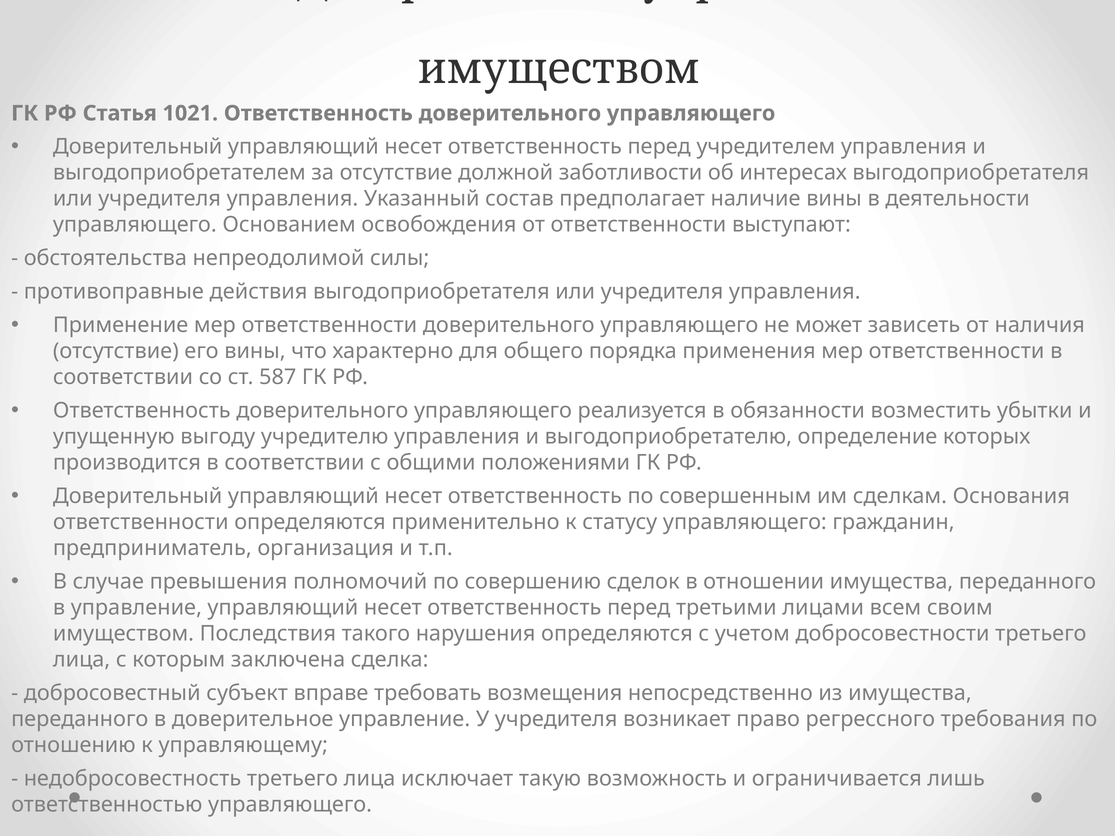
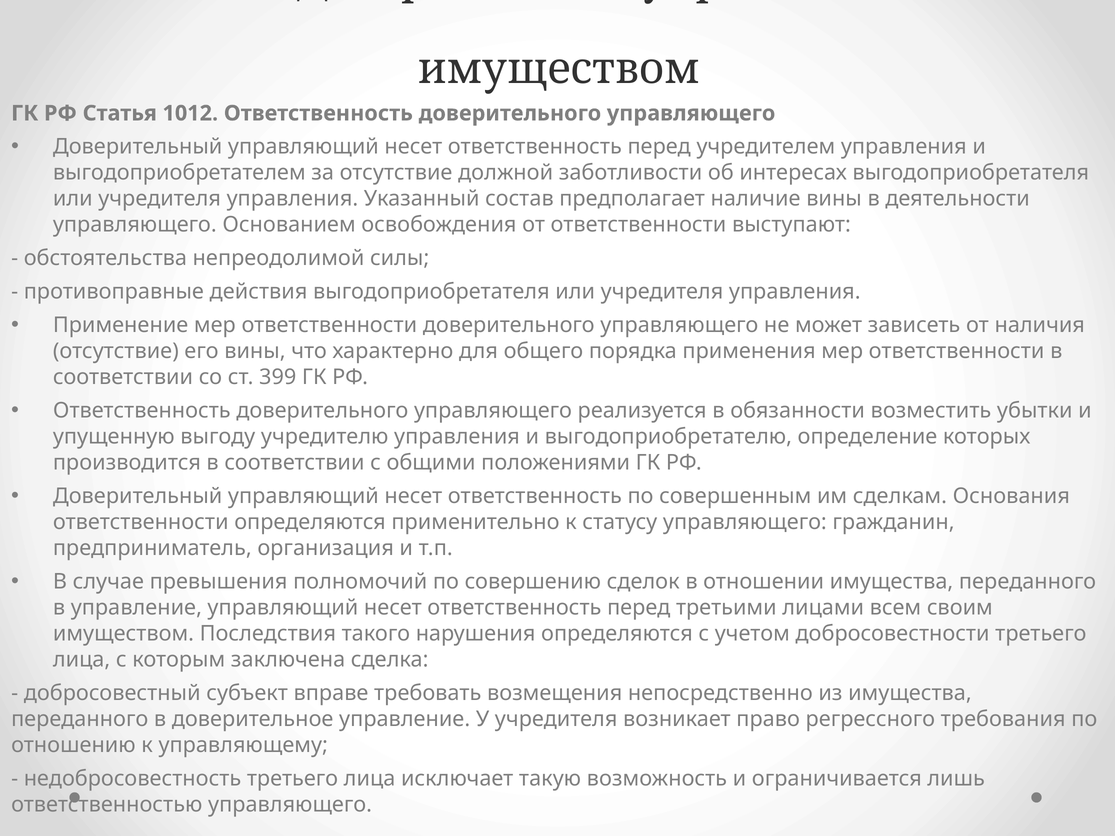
1021: 1021 -> 1012
587: 587 -> 399
